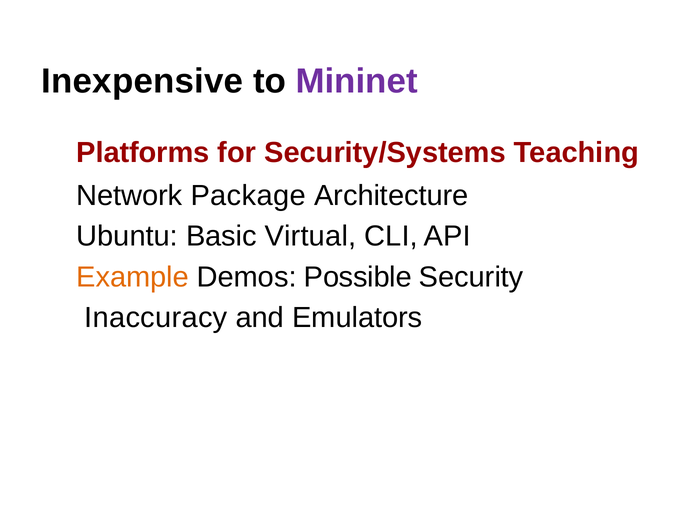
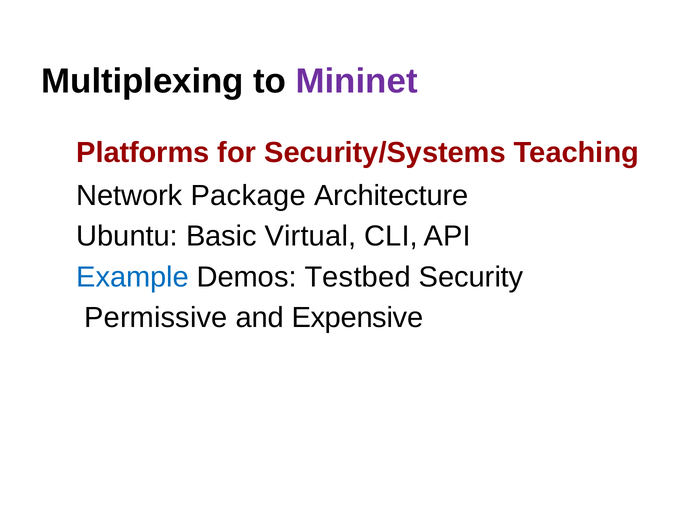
Inexpensive: Inexpensive -> Multiplexing
Example colour: orange -> blue
Possible: Possible -> Testbed
Inaccuracy: Inaccuracy -> Permissive
Emulators: Emulators -> Expensive
